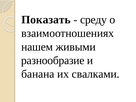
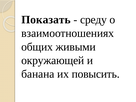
нашем: нашем -> общих
разнообразие: разнообразие -> окружающей
свалками: свалками -> повысить
